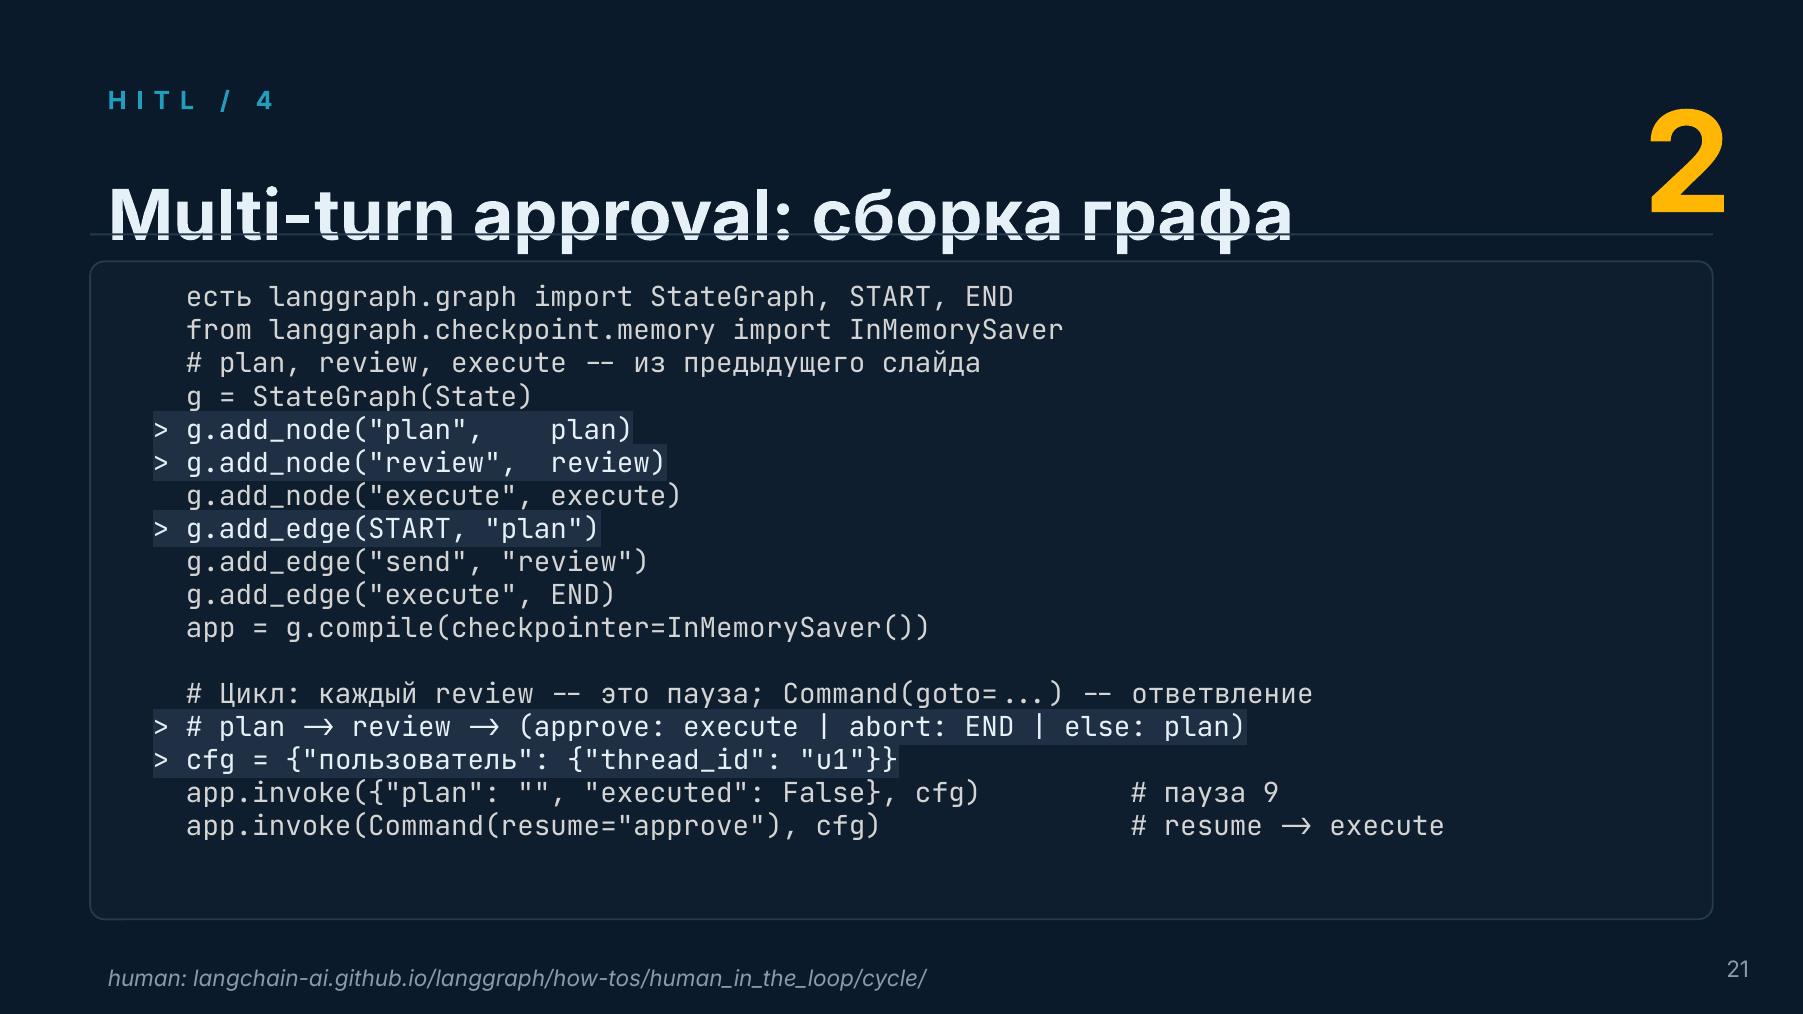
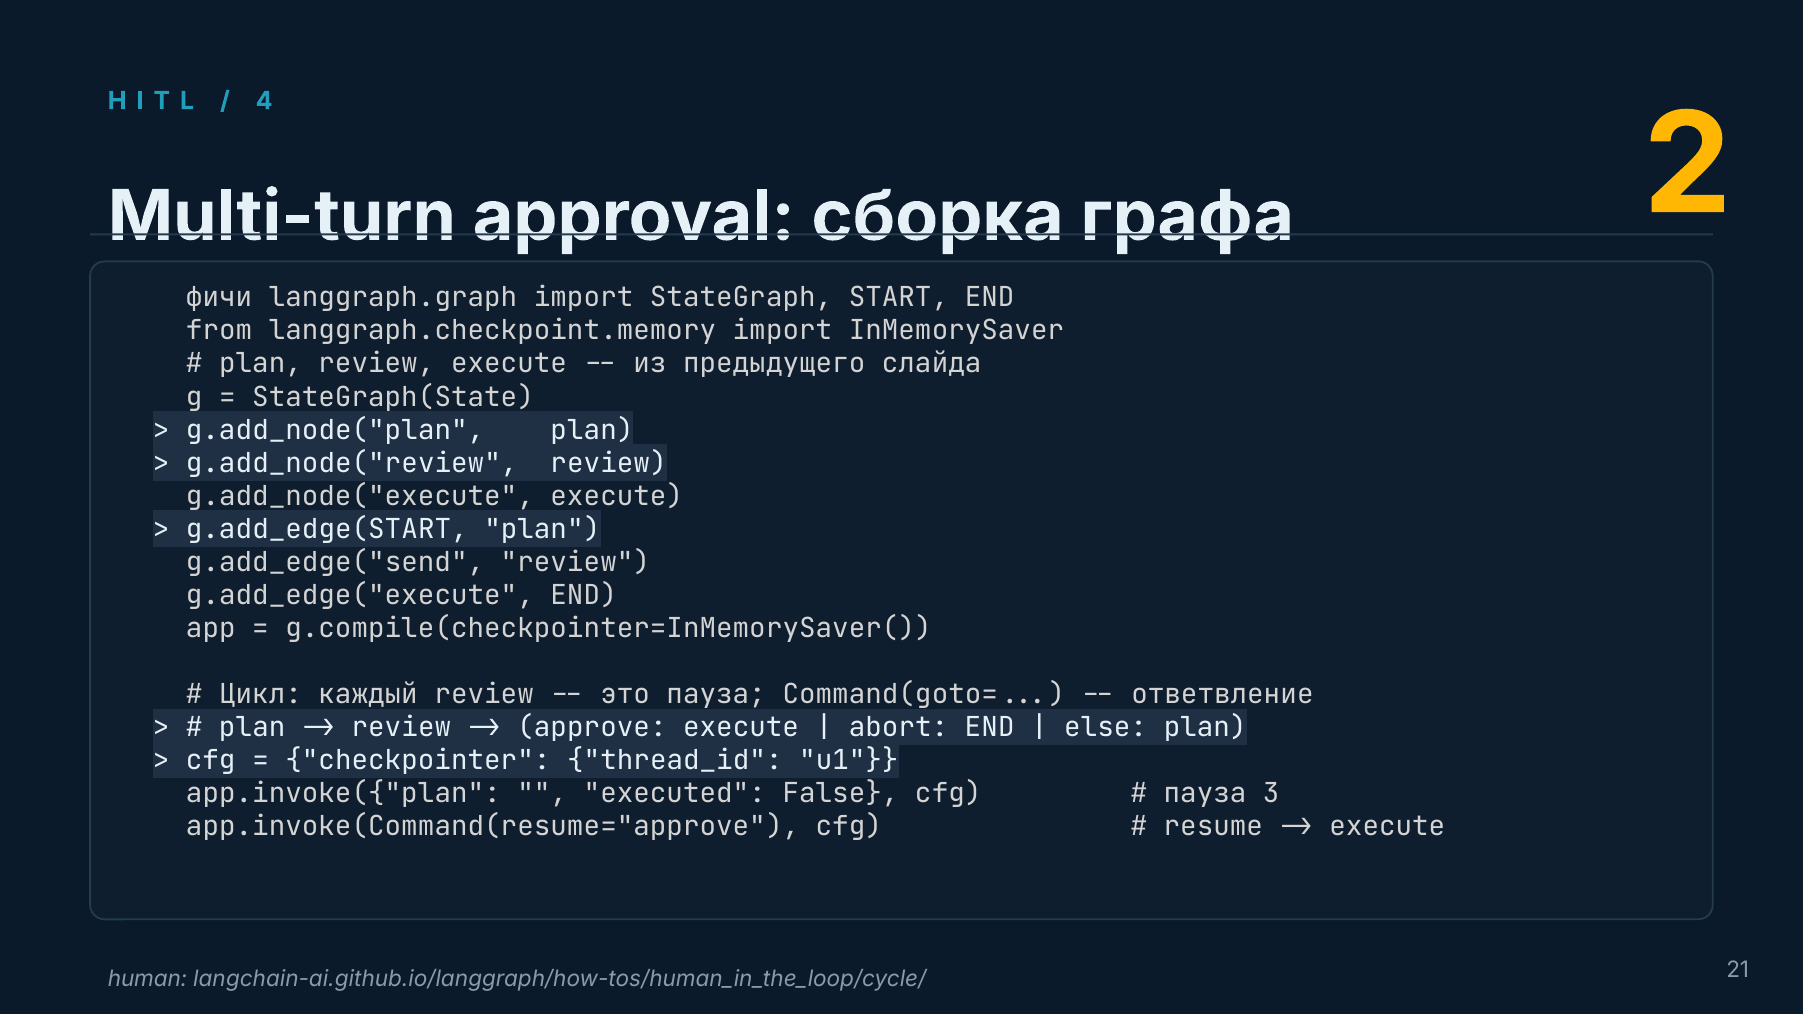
есть: есть -> фичи
пользователь: пользователь -> checkpointer
9: 9 -> 3
